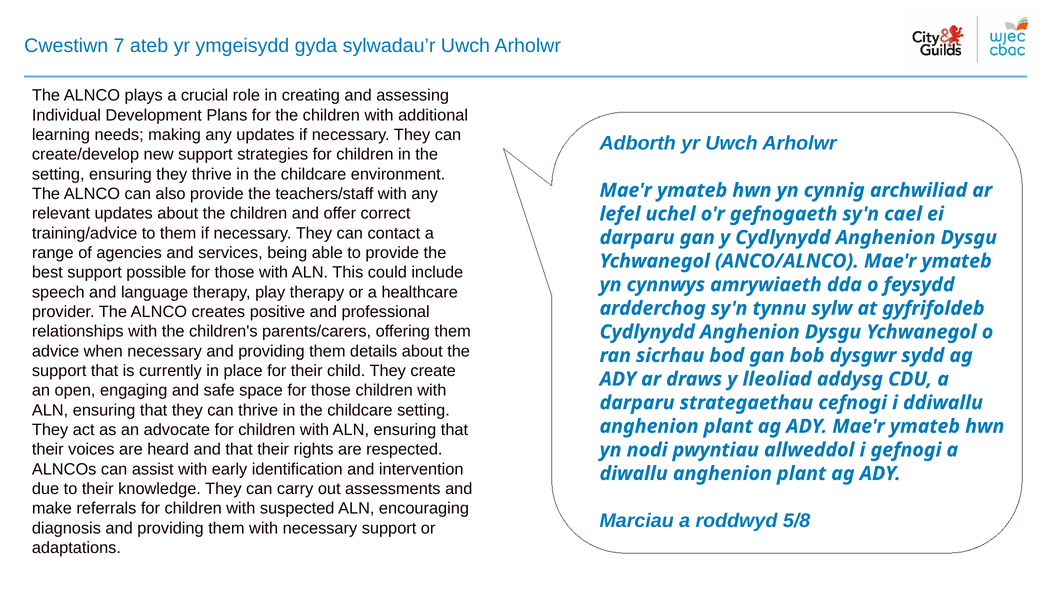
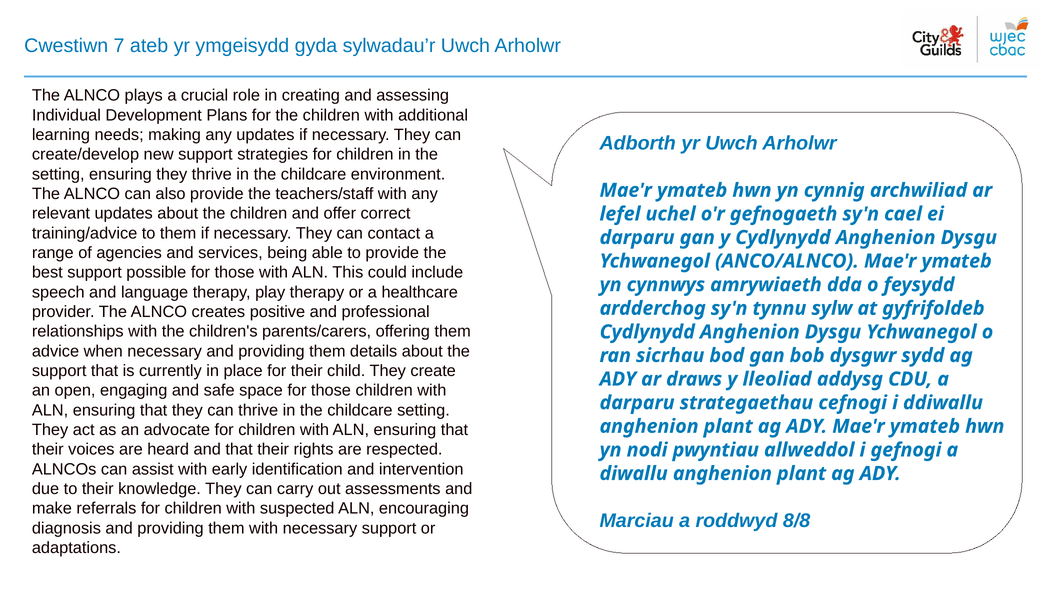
5/8: 5/8 -> 8/8
